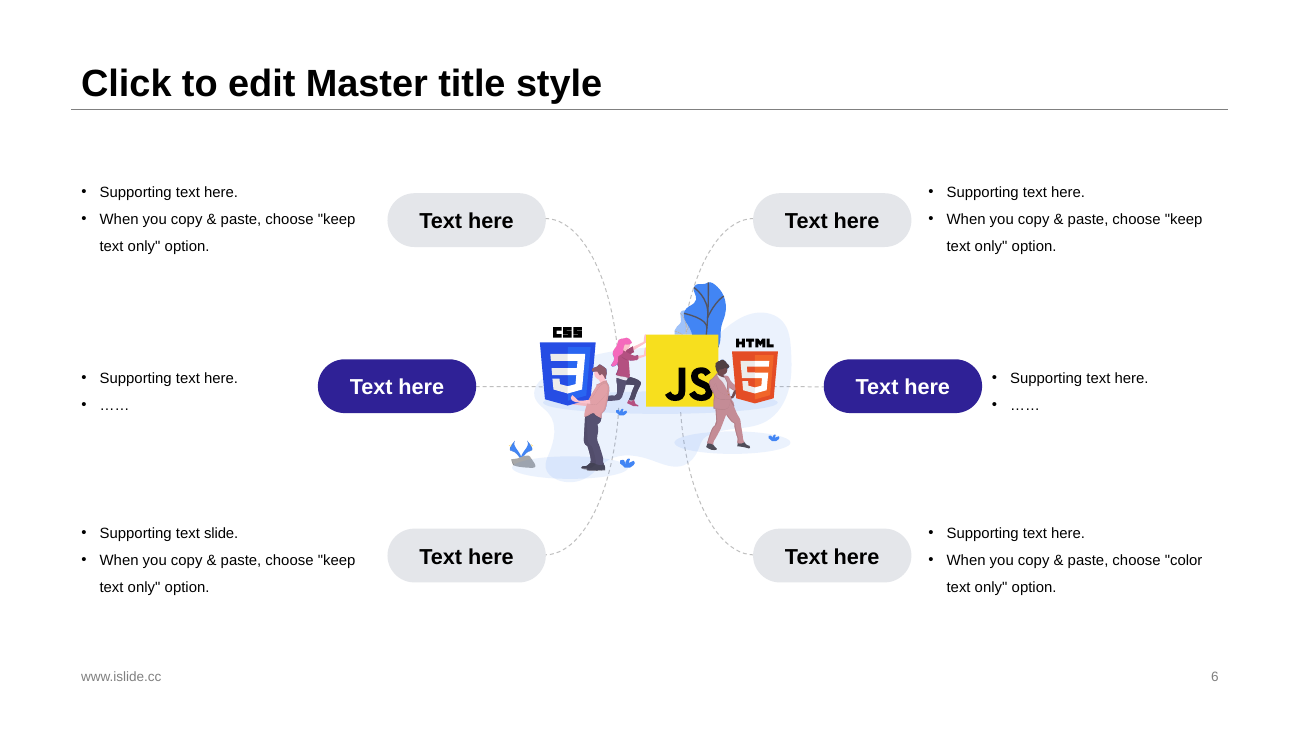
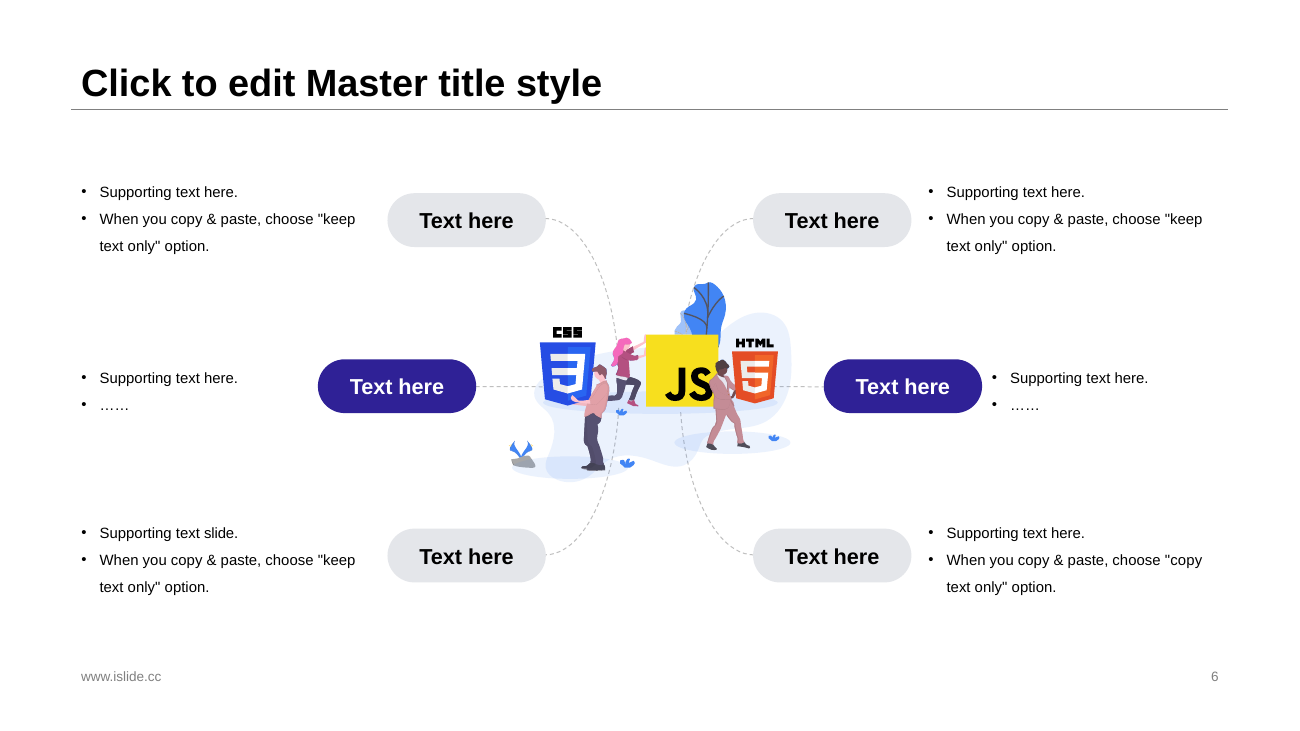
choose color: color -> copy
